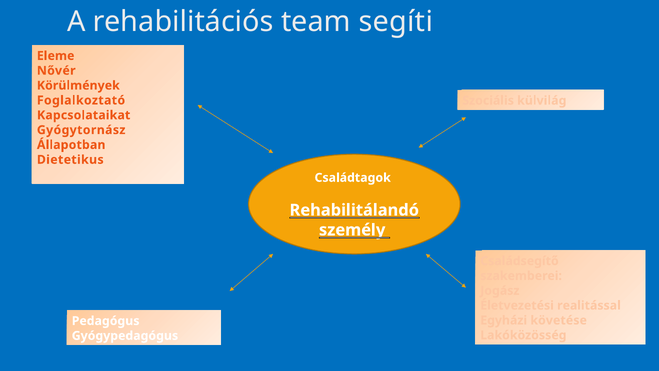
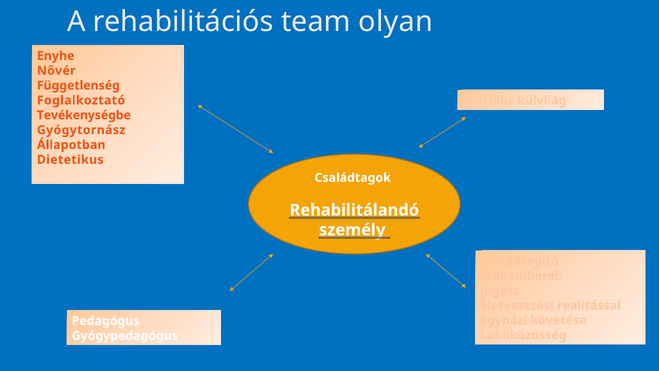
segíti: segíti -> olyan
Eleme: Eleme -> Enyhe
Körülmények: Körülmények -> Függetlenség
Kapcsolataikat: Kapcsolataikat -> Tevékenységbe
